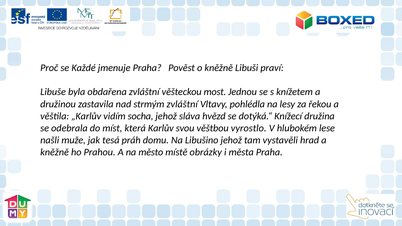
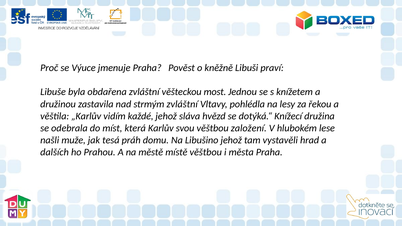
Každé: Každé -> Výuce
socha: socha -> každé
vyrostlo: vyrostlo -> založení
kněžně at (55, 152): kněžně -> dalších
město: město -> městě
místě obrázky: obrázky -> věštbou
